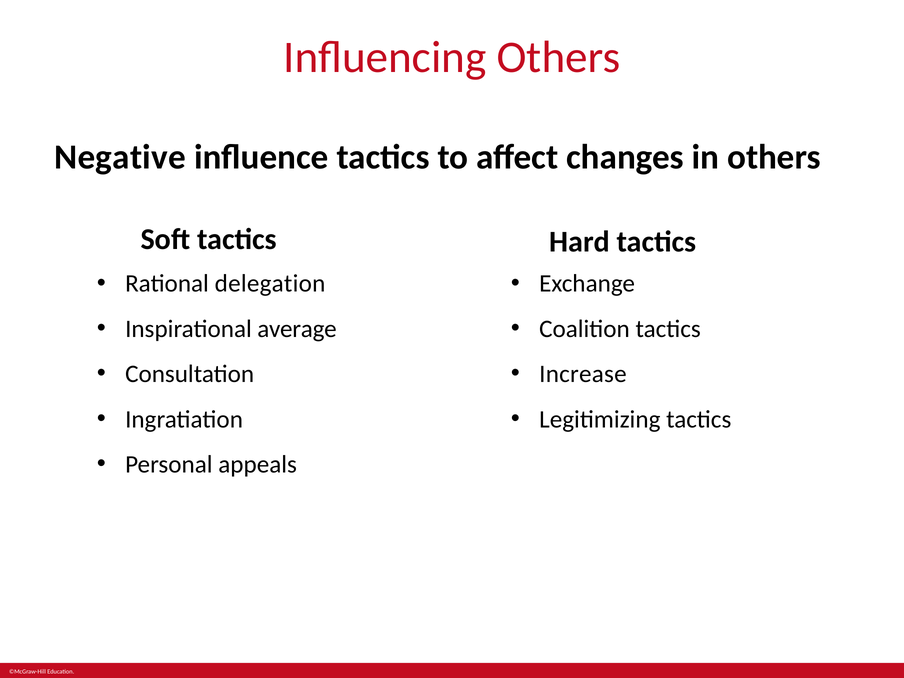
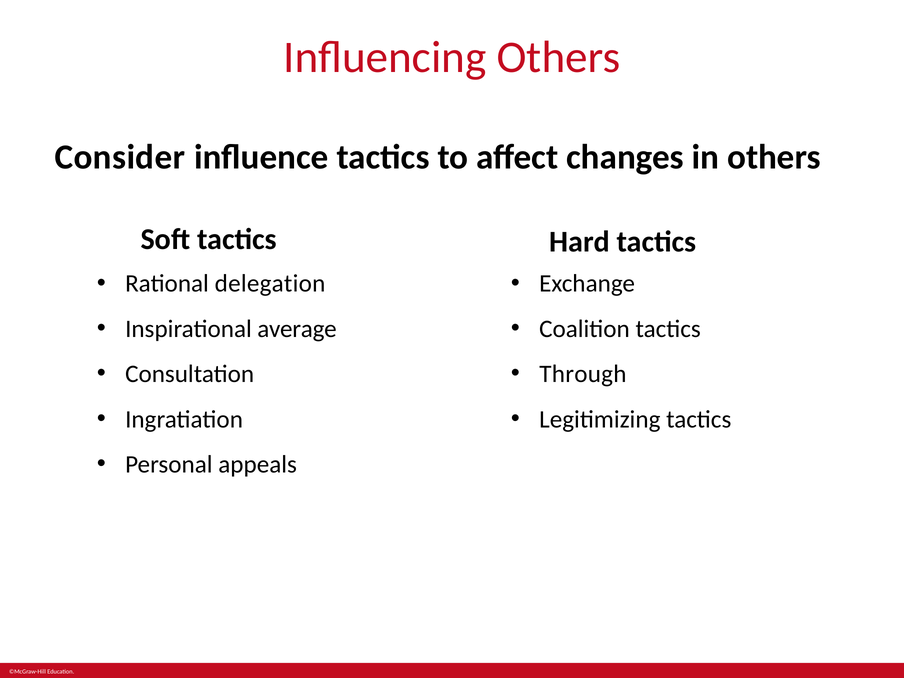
Negative: Negative -> Consider
Increase: Increase -> Through
